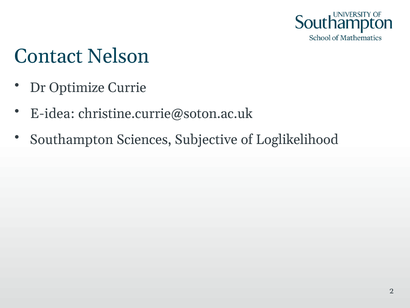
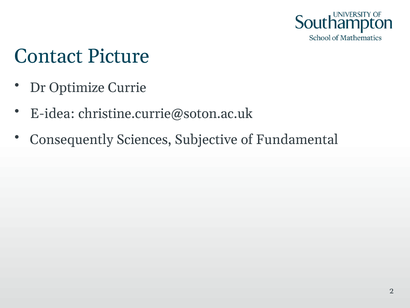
Nelson: Nelson -> Picture
Southampton: Southampton -> Consequently
Loglikelihood: Loglikelihood -> Fundamental
